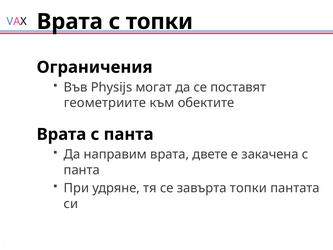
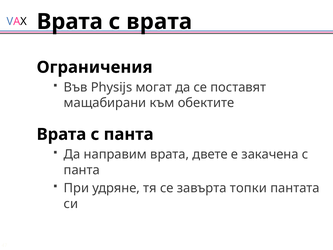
с топки: топки -> врата
геометриите: геометриите -> мащабирани
